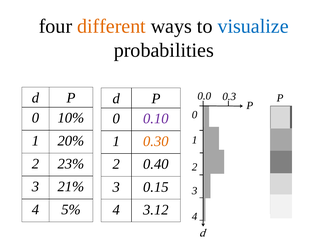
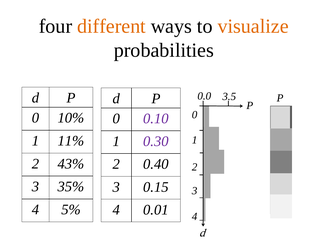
visualize colour: blue -> orange
0.3: 0.3 -> 3.5
20%: 20% -> 11%
0.30 colour: orange -> purple
23%: 23% -> 43%
21%: 21% -> 35%
3.12: 3.12 -> 0.01
